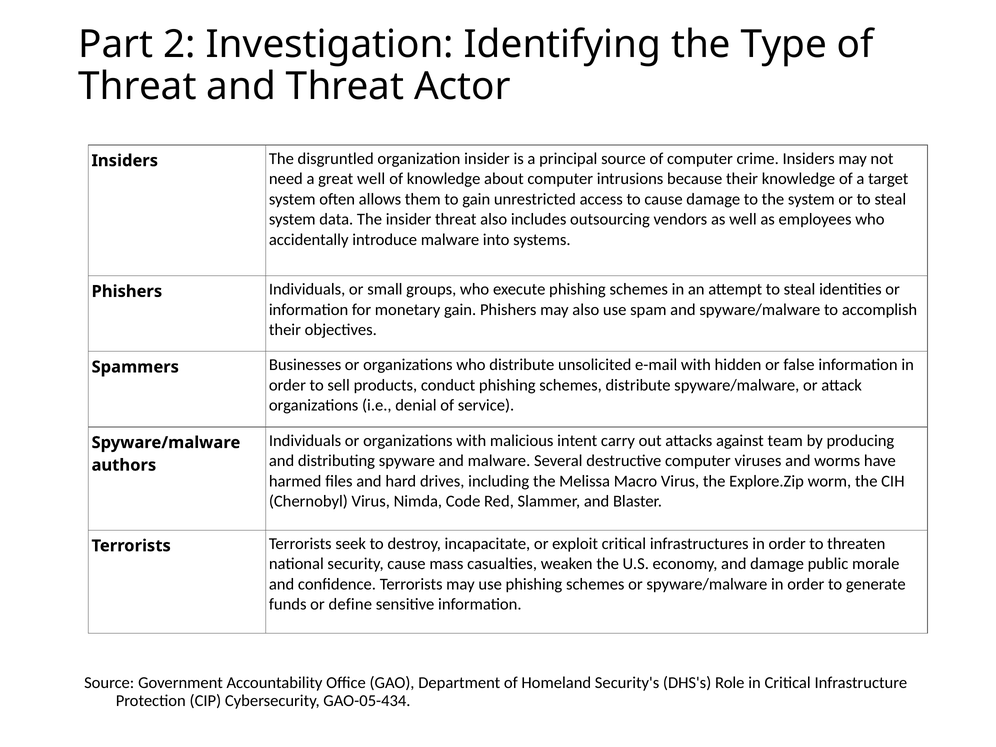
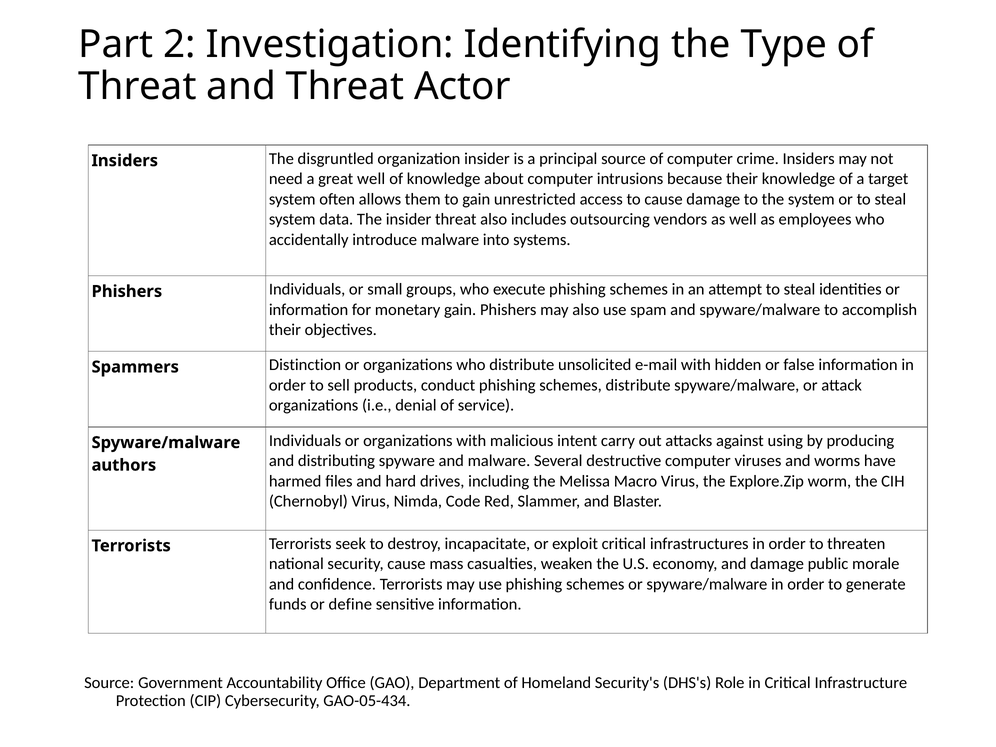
Businesses: Businesses -> Distinction
team: team -> using
